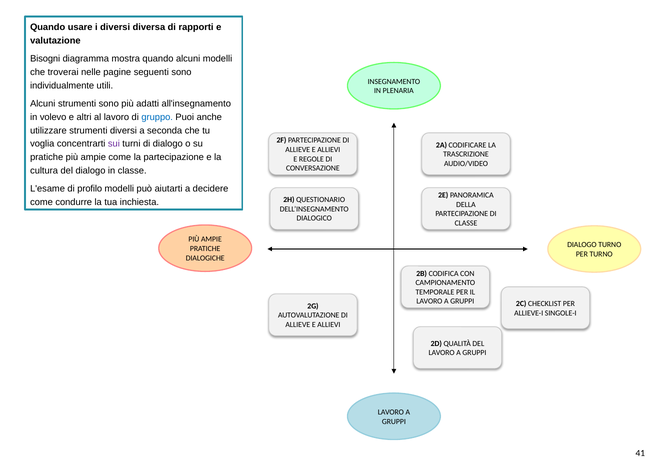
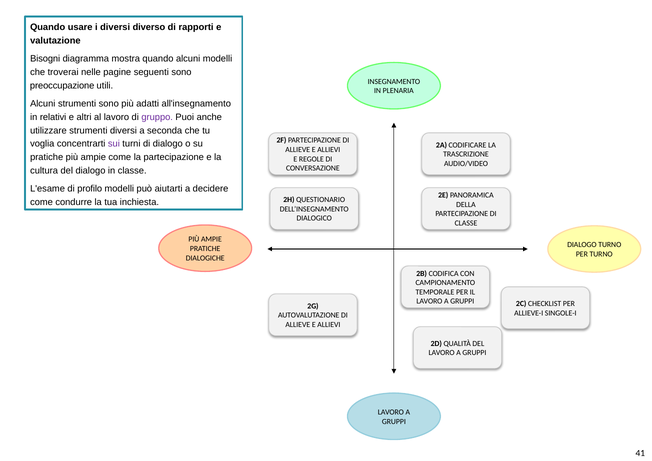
diversa: diversa -> diverso
individualmente: individualmente -> preoccupazione
volevo: volevo -> relativi
gruppo colour: blue -> purple
